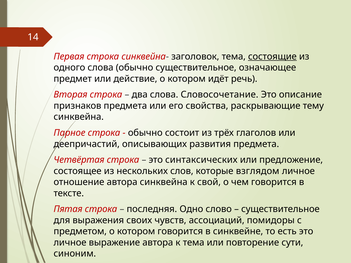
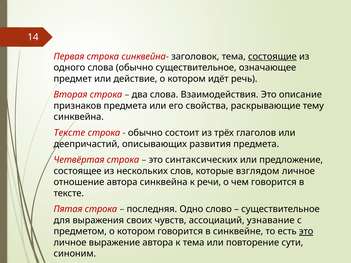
Словосочетание: Словосочетание -> Взаимодействия
Парное at (70, 133): Парное -> Тексте
свой: свой -> речи
помидоры: помидоры -> узнавание
это at (306, 232) underline: none -> present
